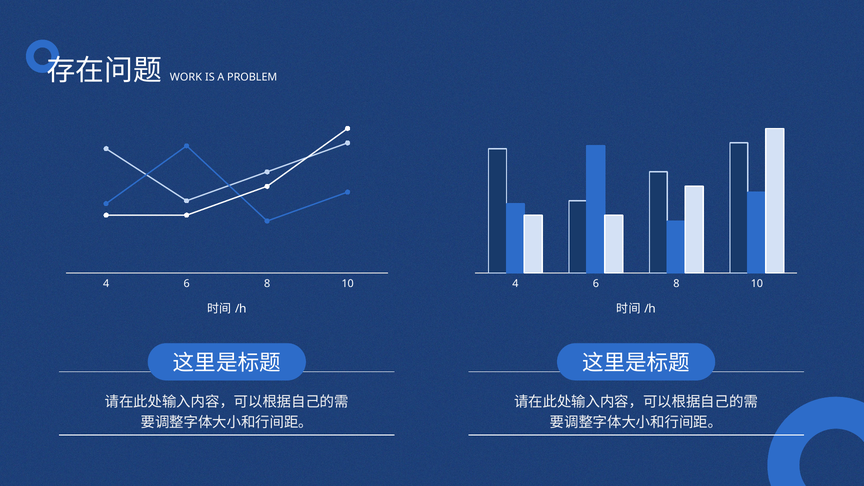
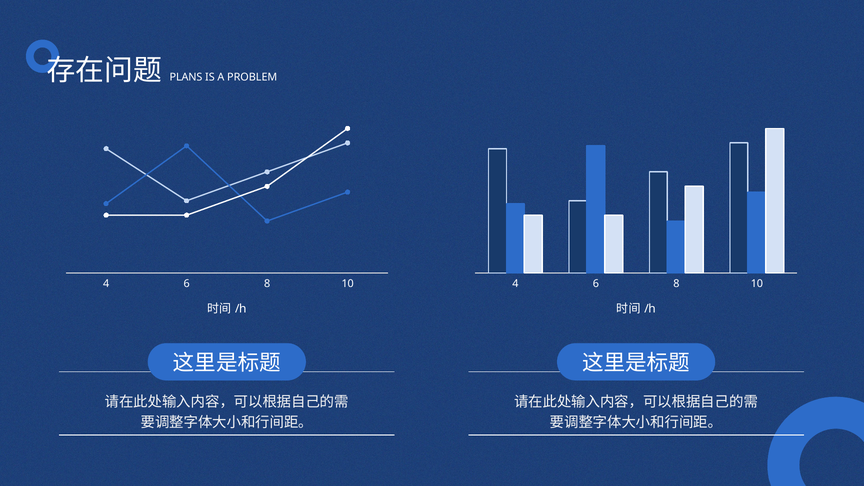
WORK: WORK -> PLANS
